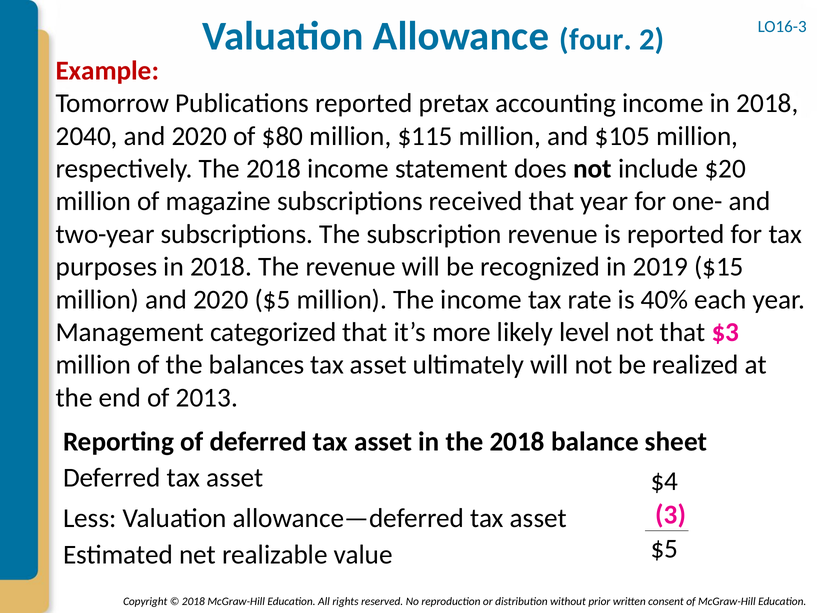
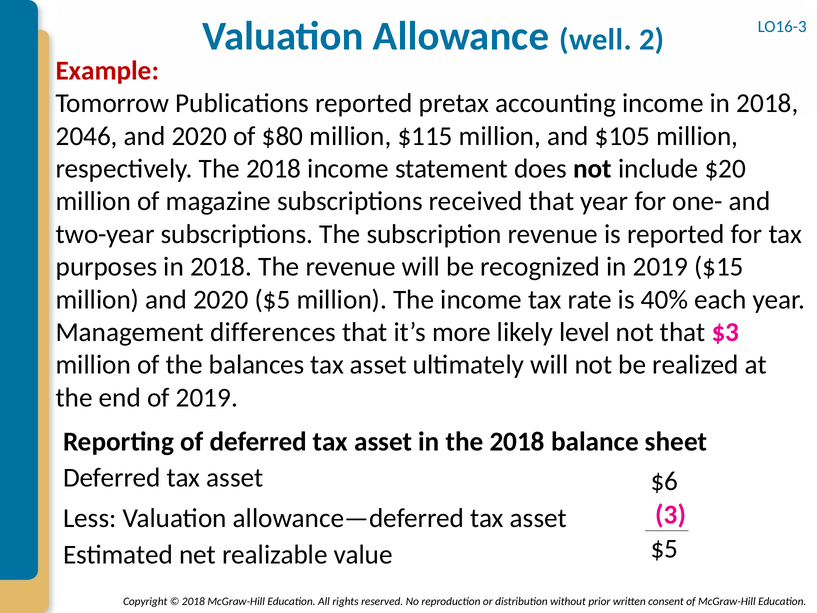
four: four -> well
2040: 2040 -> 2046
categorized: categorized -> differences
of 2013: 2013 -> 2019
$4: $4 -> $6
